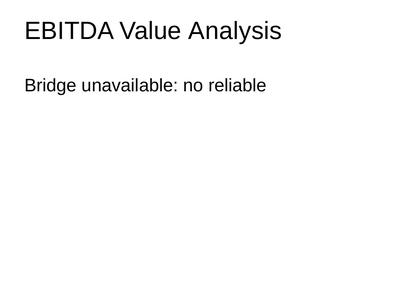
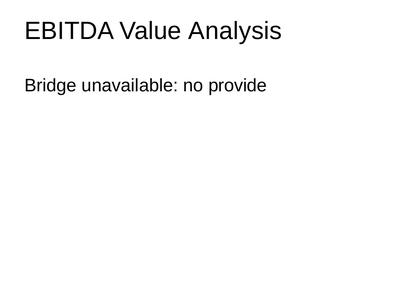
reliable: reliable -> provide
